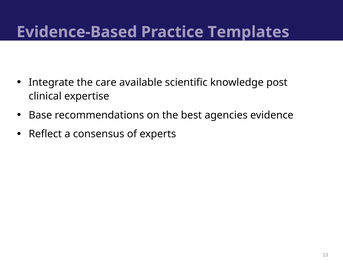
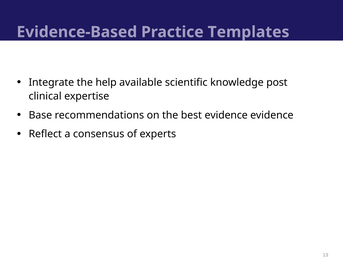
care: care -> help
best agencies: agencies -> evidence
